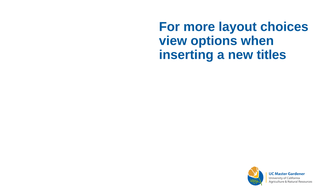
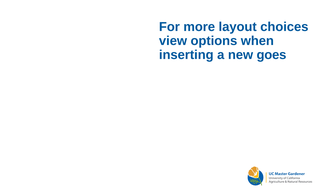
titles: titles -> goes
